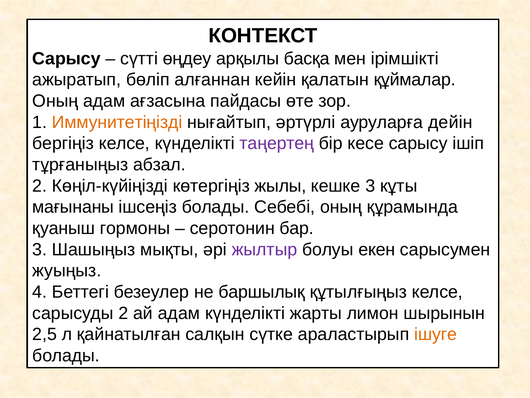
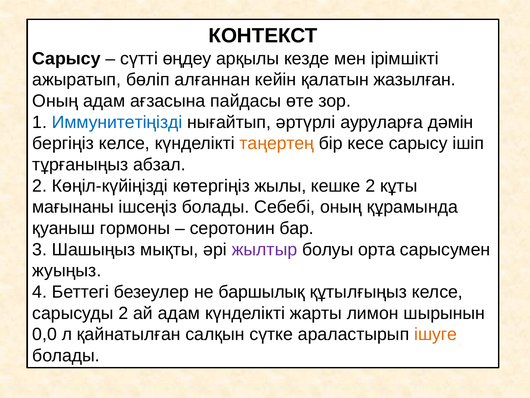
басқа: басқа -> кезде
құймалар: құймалар -> жазылған
Иммунитетіңізді colour: orange -> blue
дейін: дейін -> дәмін
таңертең colour: purple -> orange
кешке 3: 3 -> 2
екен: екен -> орта
2,5: 2,5 -> 0,0
